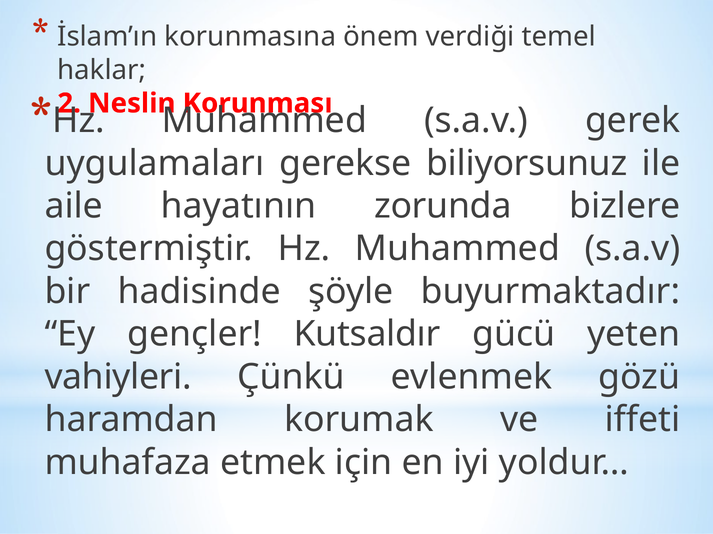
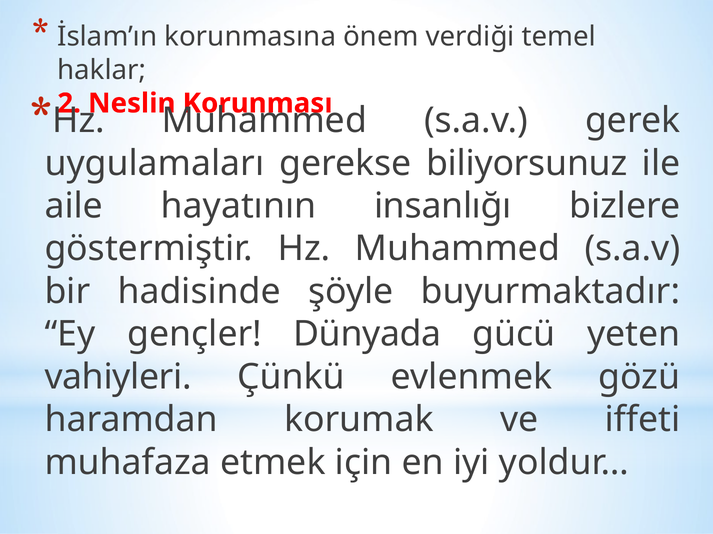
zorunda: zorunda -> insanlığı
Kutsaldır: Kutsaldır -> Dünyada
